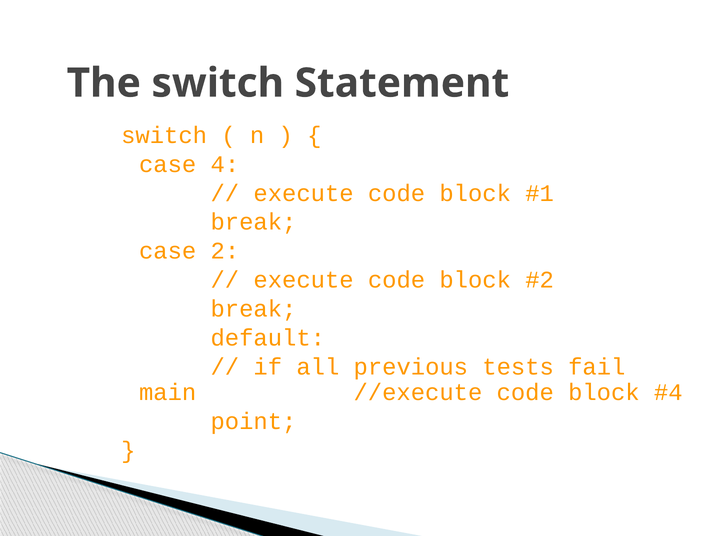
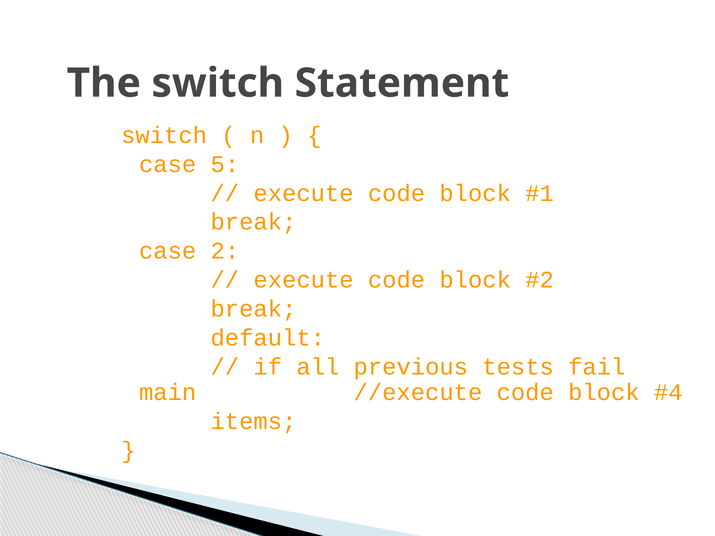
4: 4 -> 5
point: point -> items
